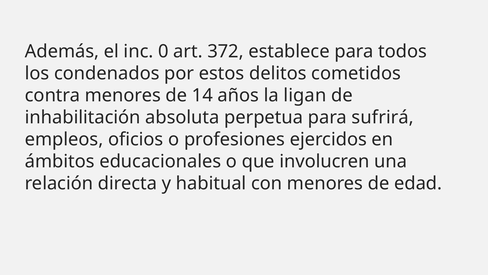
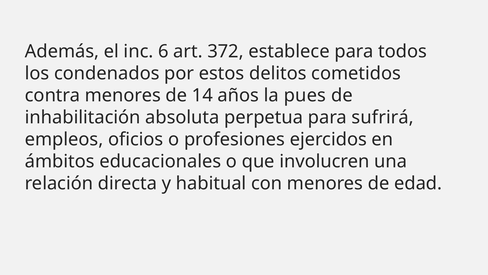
0: 0 -> 6
ligan: ligan -> pues
